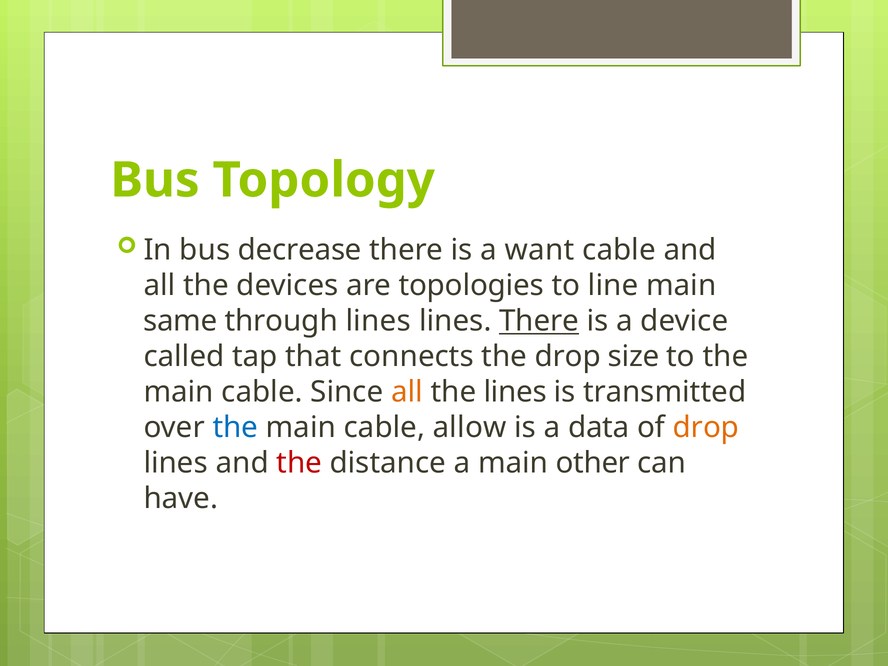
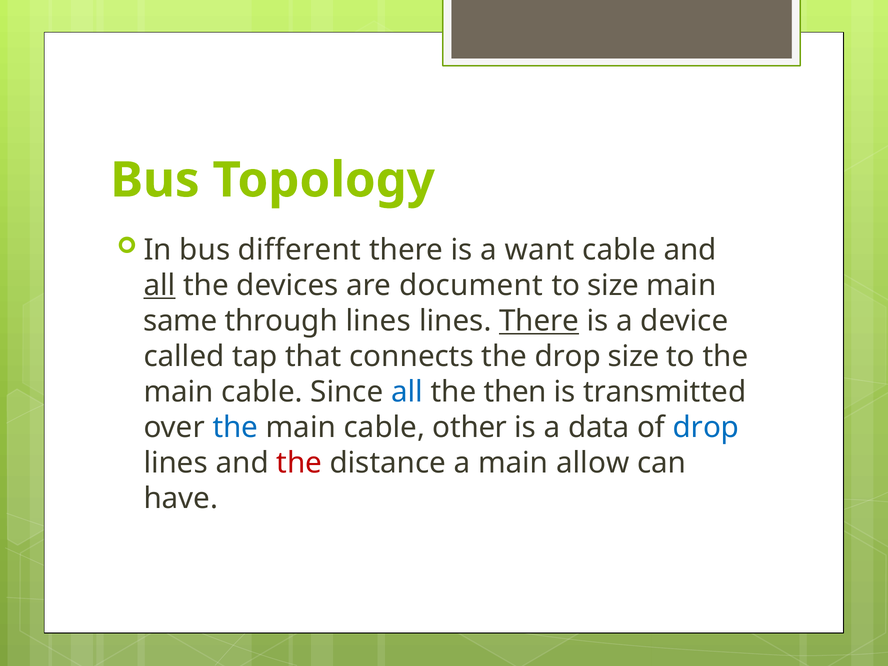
decrease: decrease -> different
all at (159, 285) underline: none -> present
topologies: topologies -> document
to line: line -> size
all at (407, 392) colour: orange -> blue
the lines: lines -> then
allow: allow -> other
drop at (706, 428) colour: orange -> blue
other: other -> allow
